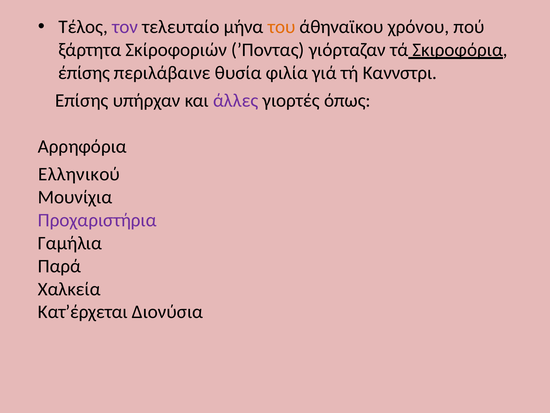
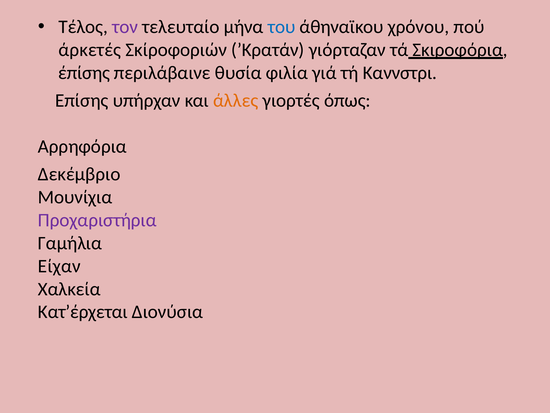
του colour: orange -> blue
ξάρτητα: ξάρτητα -> άρκετές
’Ποντας: ’Ποντας -> ’Κρατάν
άλλες colour: purple -> orange
Ελληνικού: Ελληνικού -> Δεκέμβριο
Παρά: Παρά -> Είχαν
